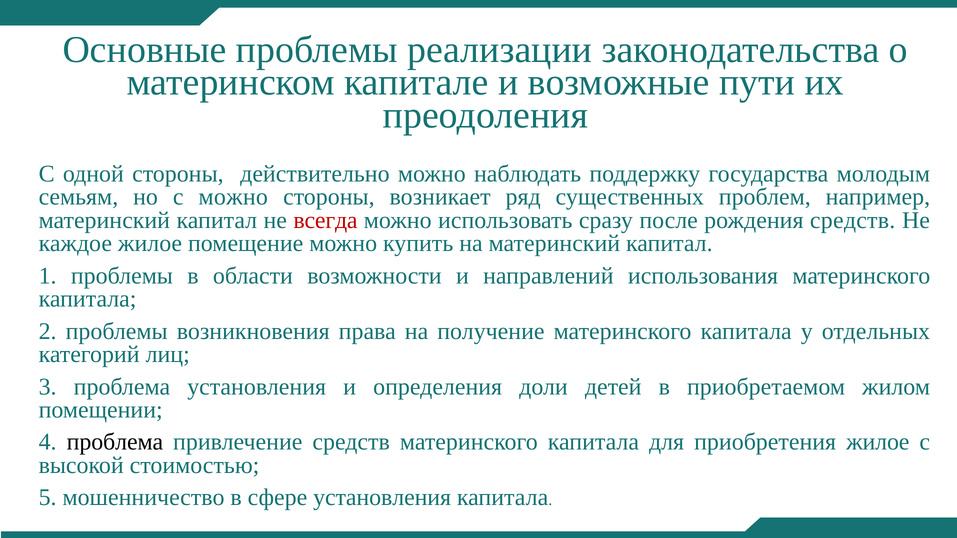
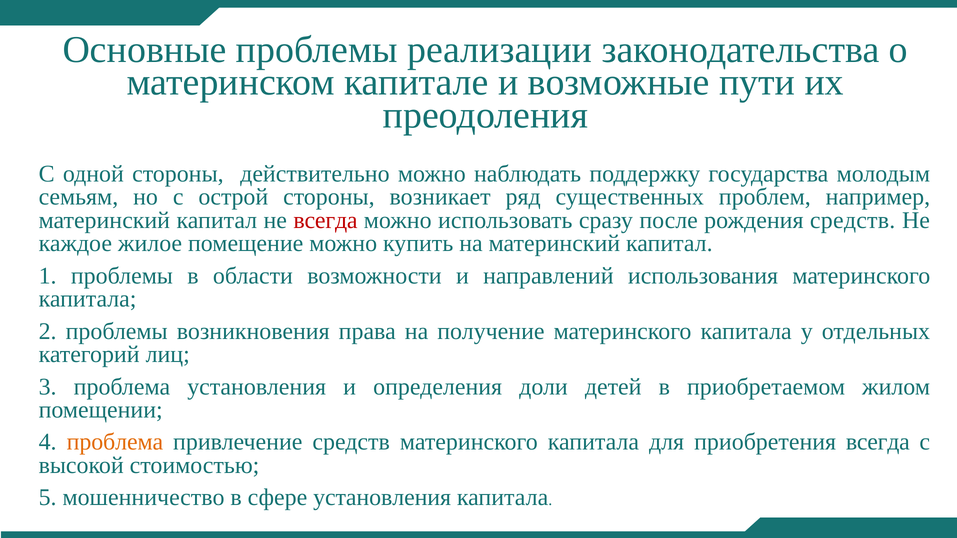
с можно: можно -> острой
проблема at (115, 442) colour: black -> orange
приобретения жилое: жилое -> всегда
